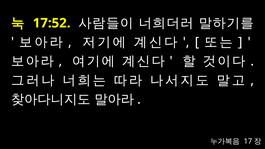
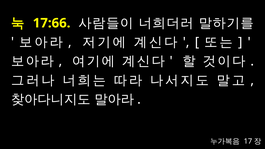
17:52: 17:52 -> 17:66
